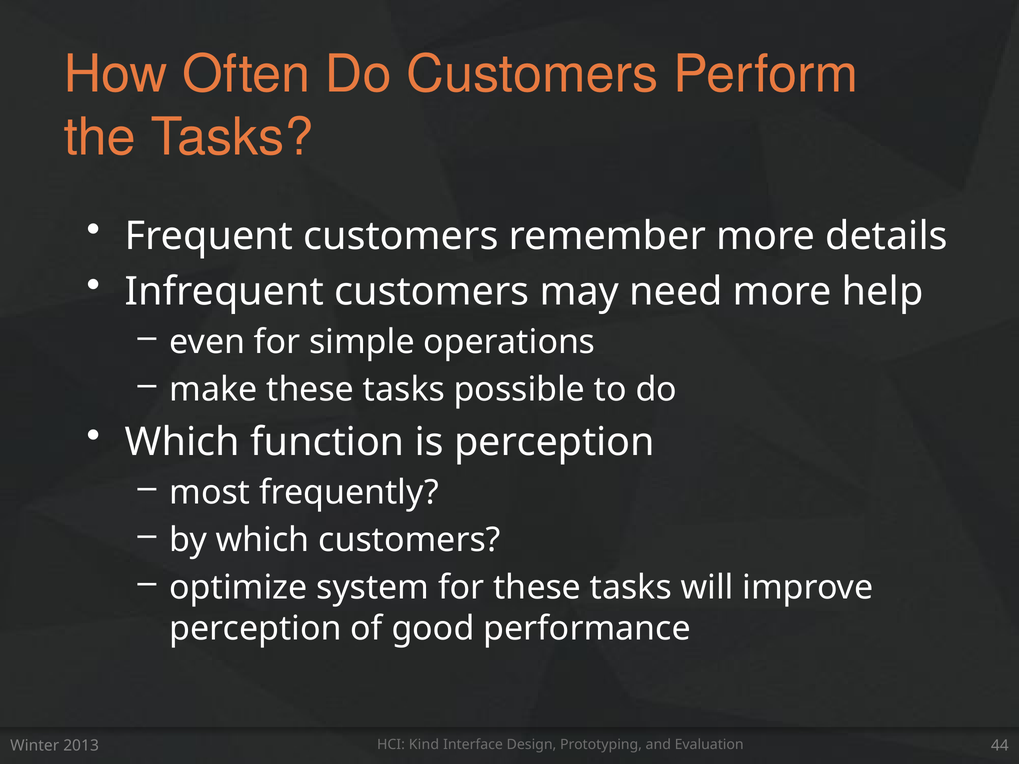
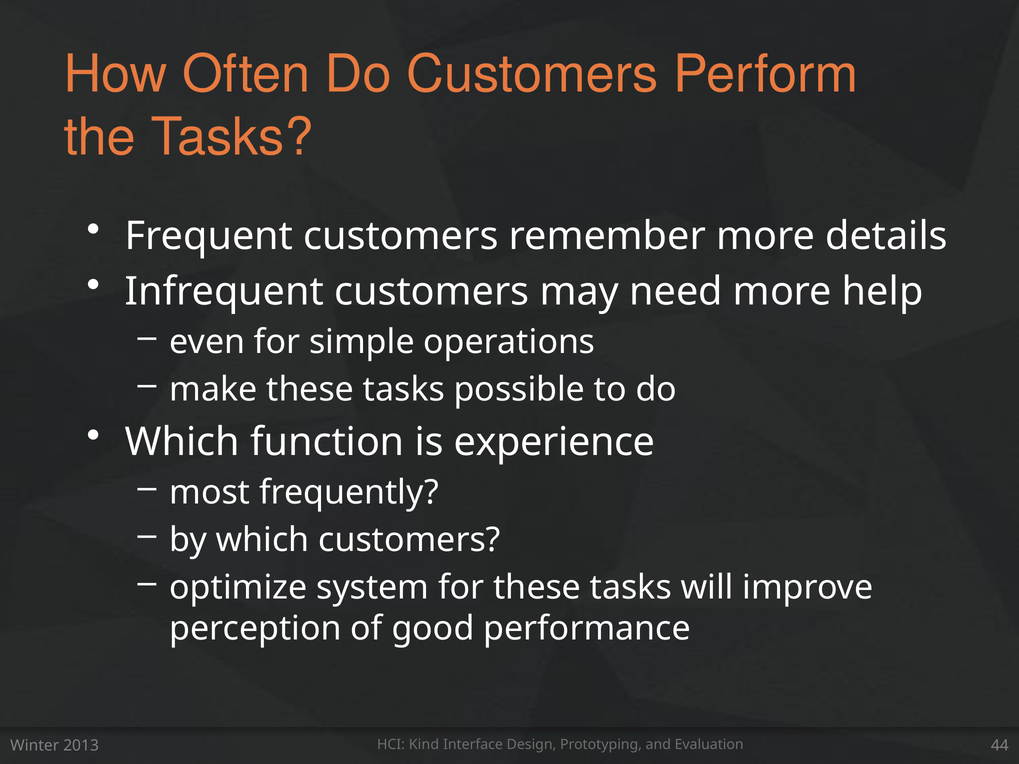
is perception: perception -> experience
